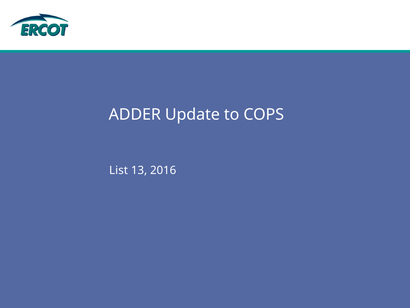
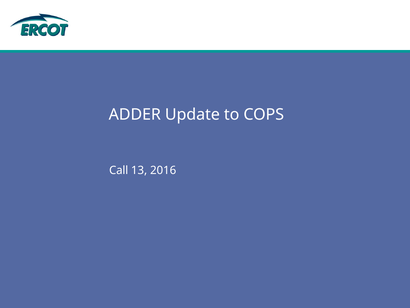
List: List -> Call
